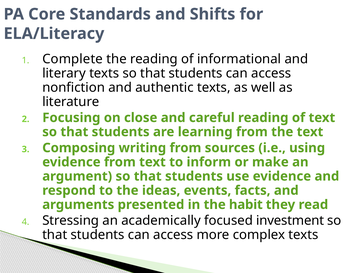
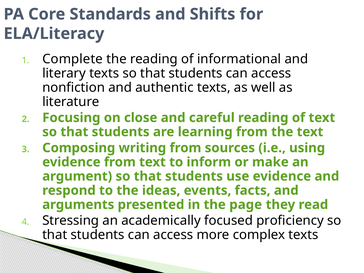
habit: habit -> page
investment: investment -> proficiency
